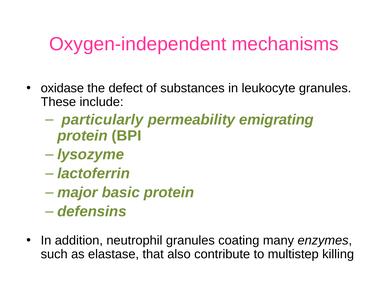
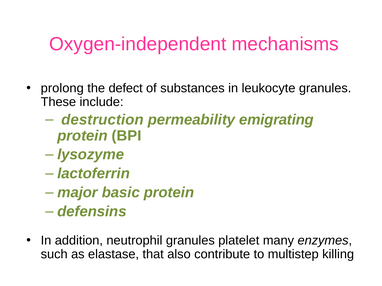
oxidase: oxidase -> prolong
particularly: particularly -> destruction
coating: coating -> platelet
